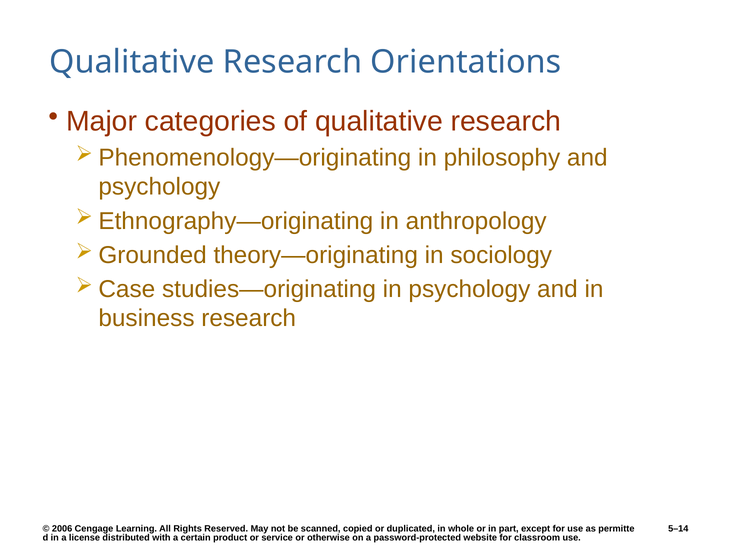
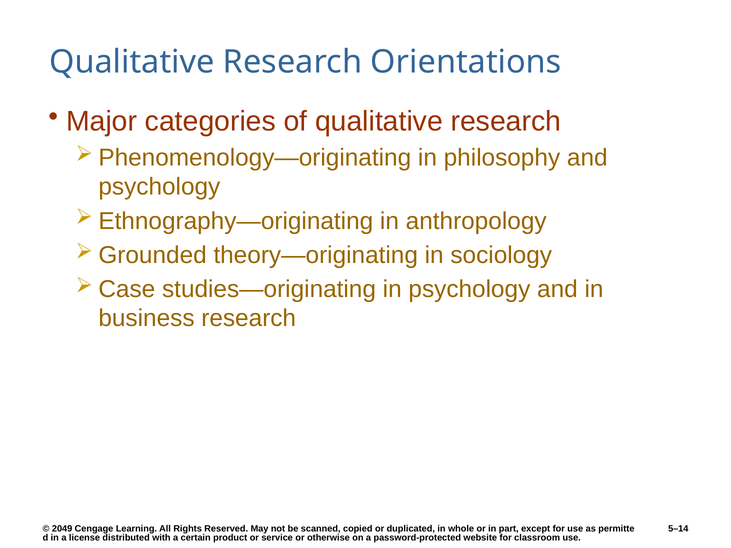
2006: 2006 -> 2049
